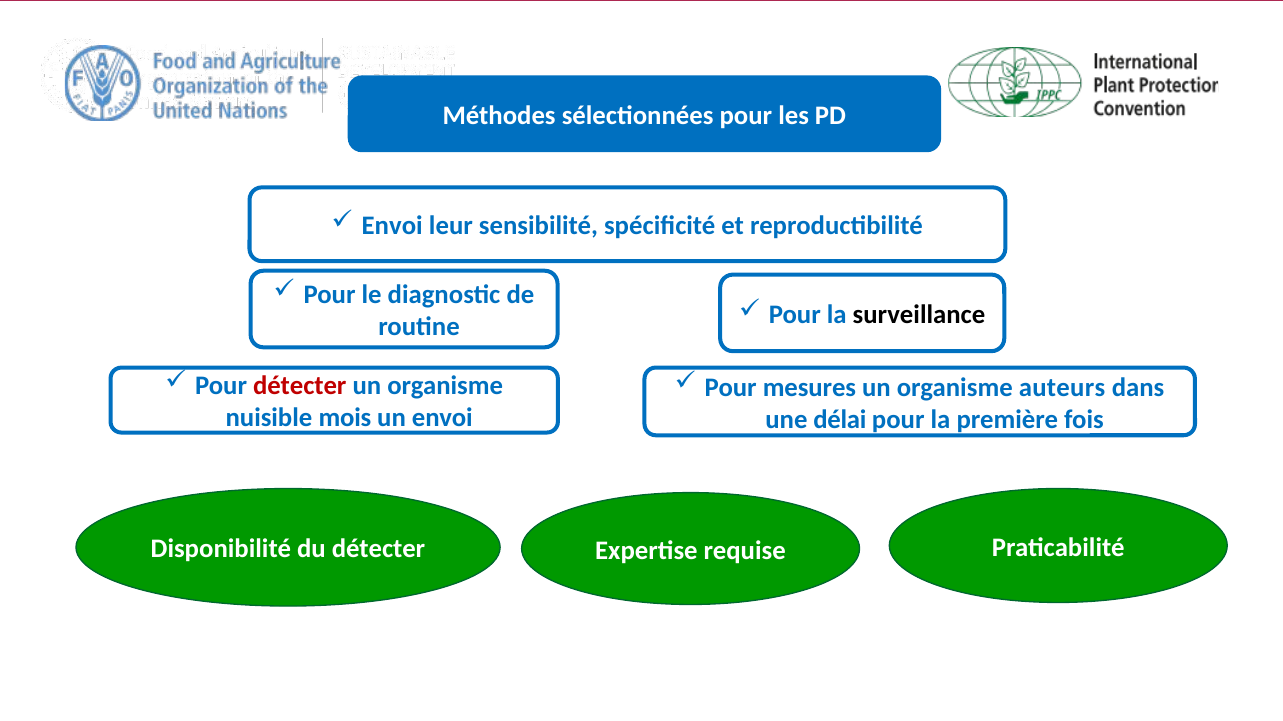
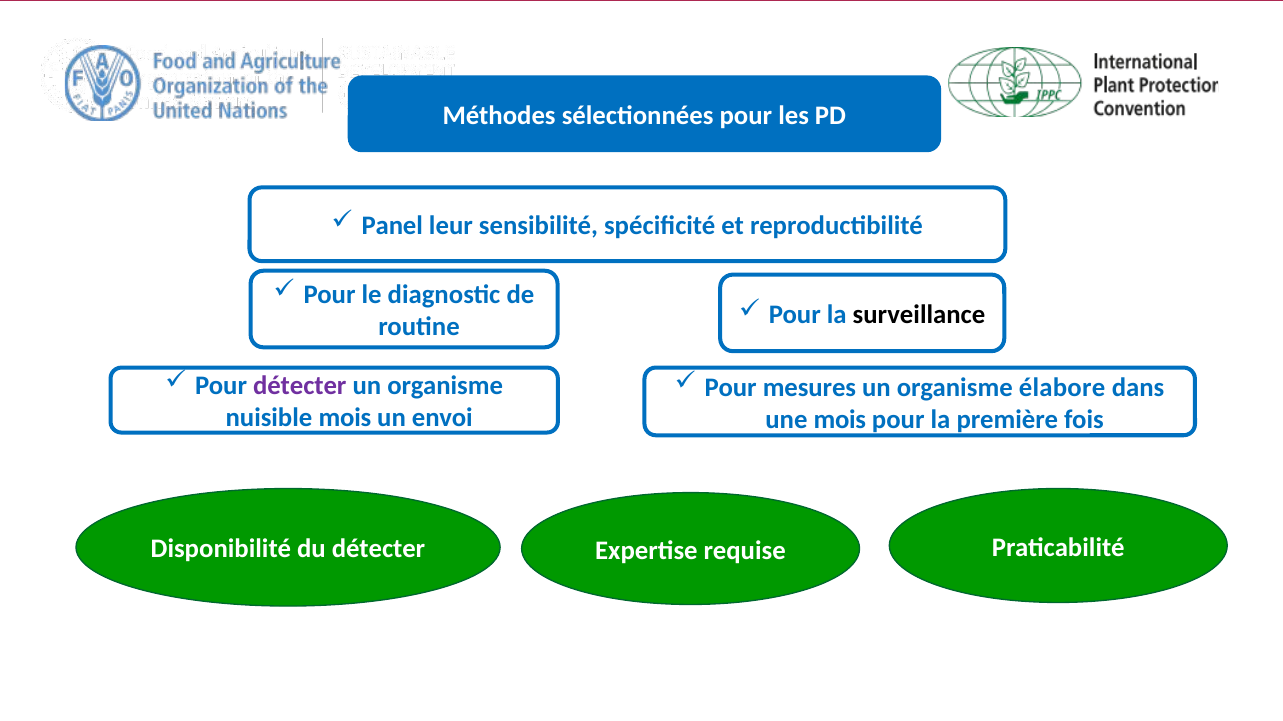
Envoi at (392, 226): Envoi -> Panel
détecter at (300, 386) colour: red -> purple
auteurs: auteurs -> élabore
une délai: délai -> mois
